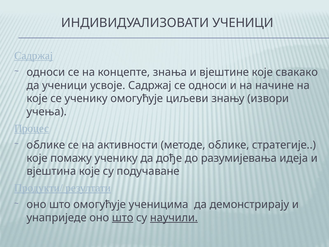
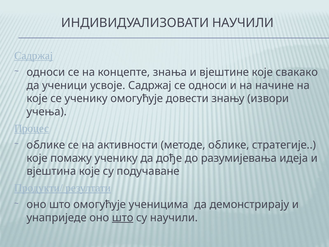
ИНДИВИДУАЛИЗОВАТИ УЧЕНИЦИ: УЧЕНИЦИ -> НАУЧИЛИ
циљеви: циљеви -> довести
научили at (174, 218) underline: present -> none
